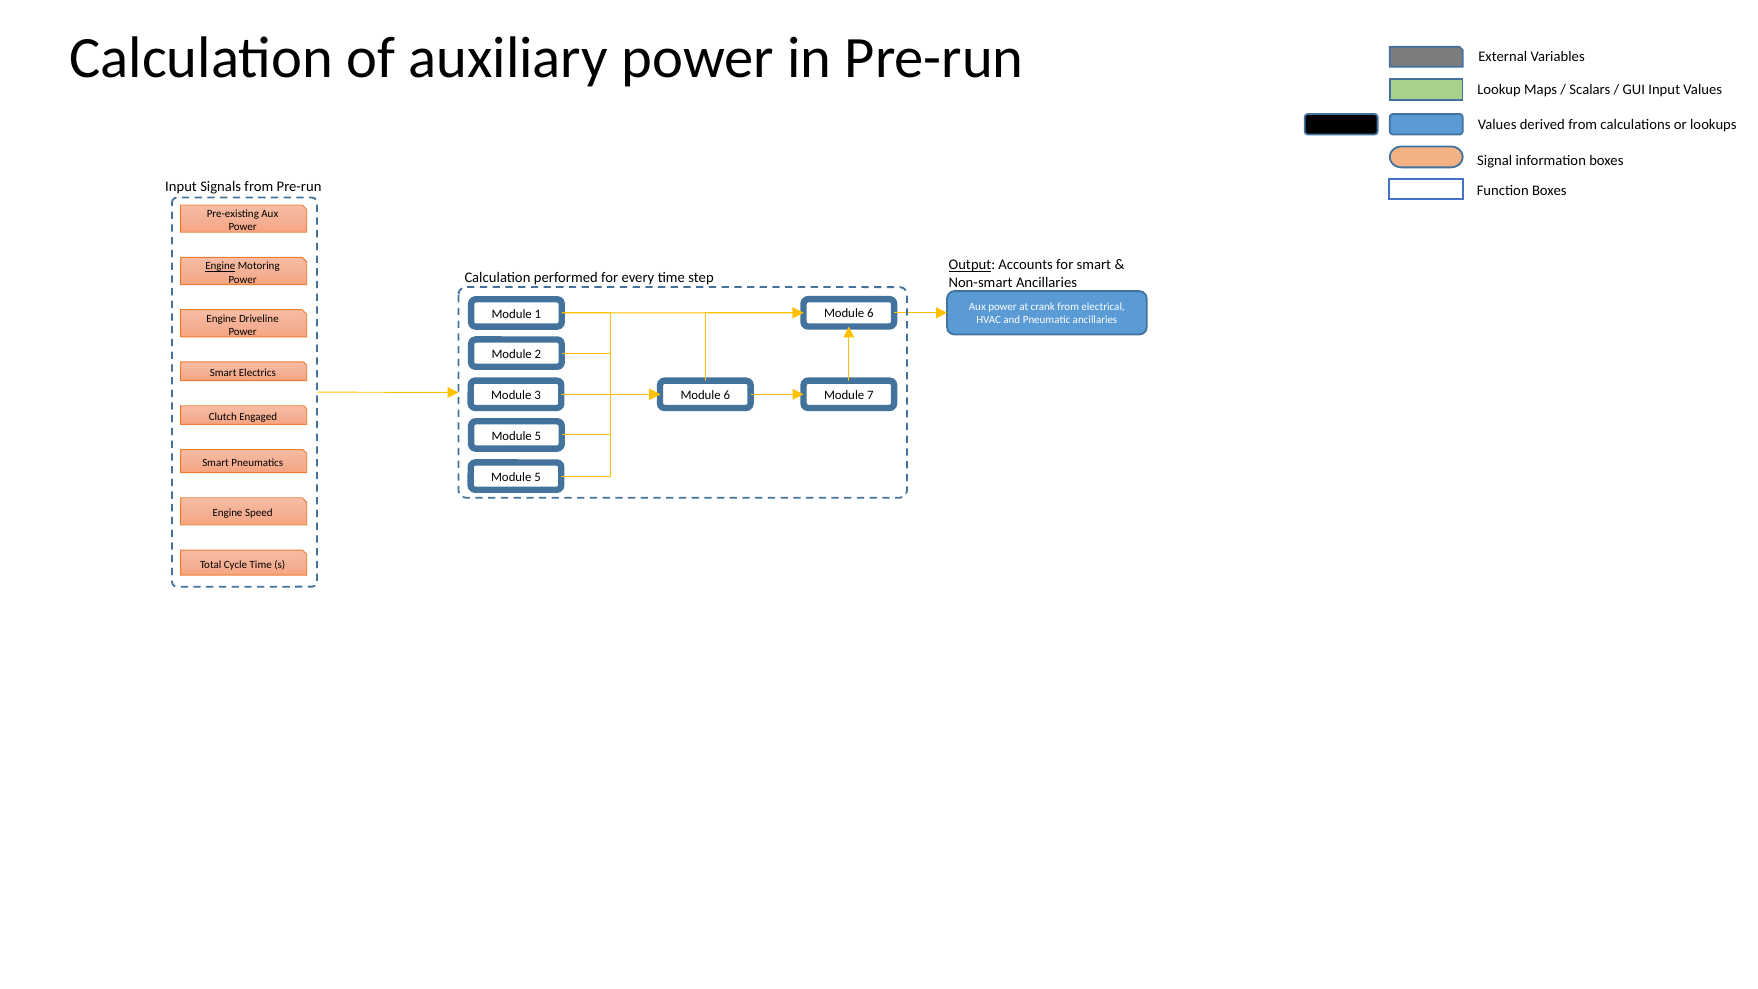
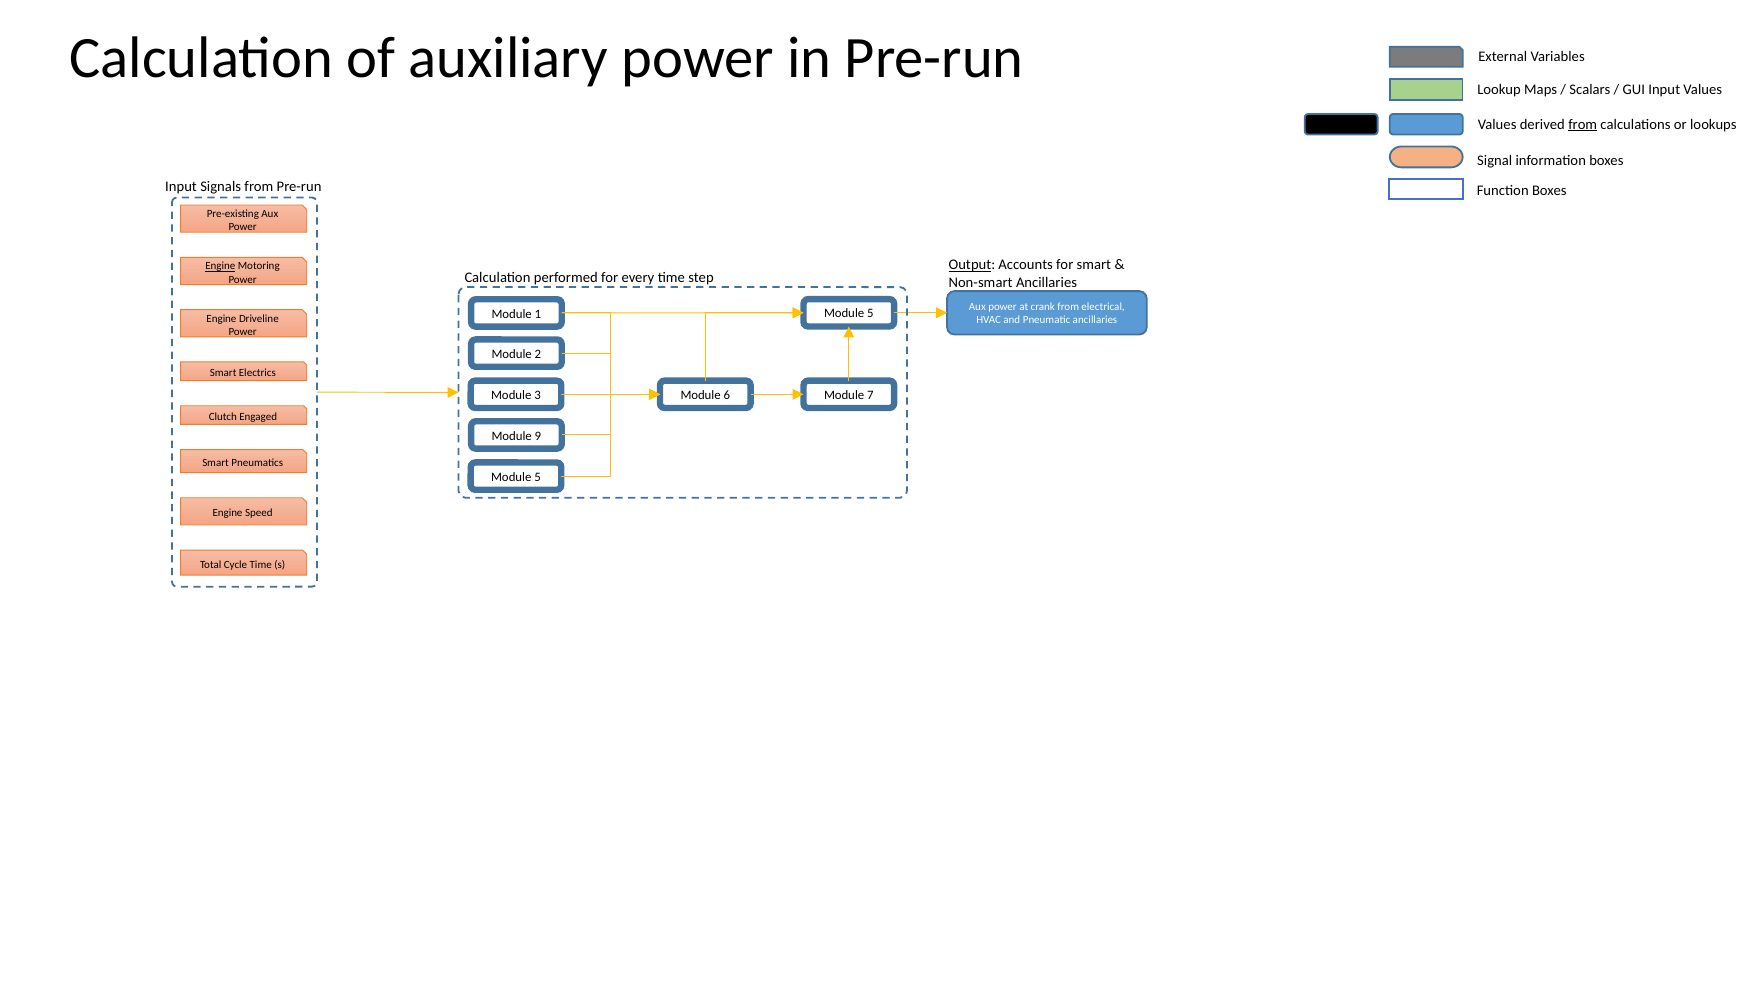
from at (1583, 125) underline: none -> present
6 at (870, 314): 6 -> 5
5 at (538, 436): 5 -> 9
